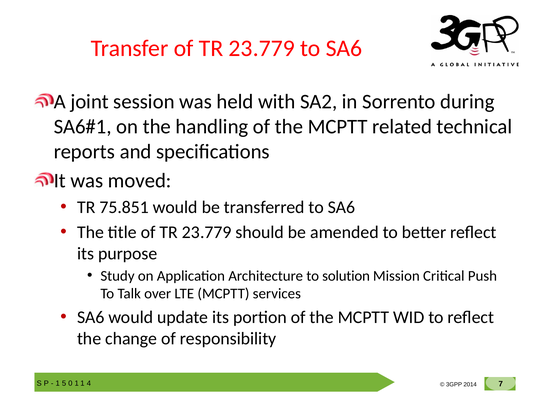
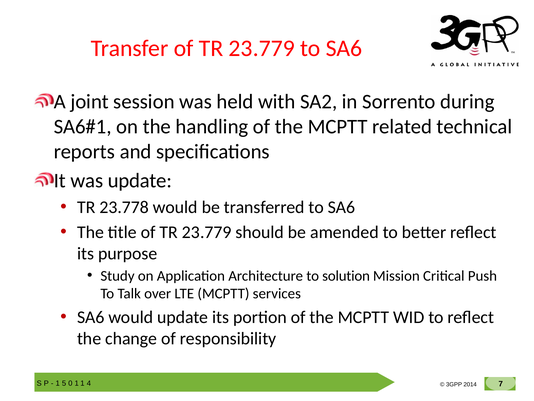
was moved: moved -> update
75.851: 75.851 -> 23.778
